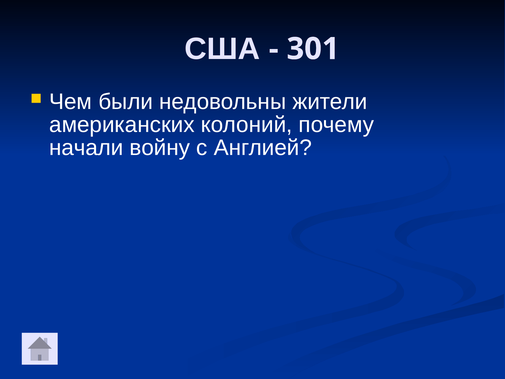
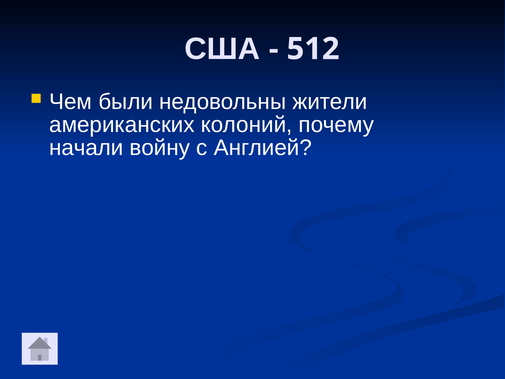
301: 301 -> 512
